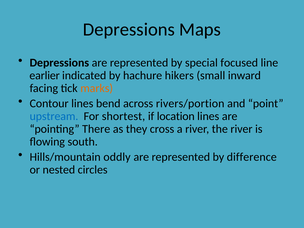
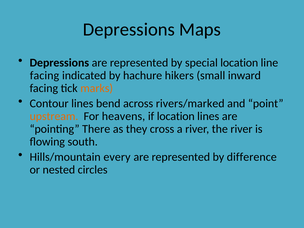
special focused: focused -> location
earlier at (45, 75): earlier -> facing
rivers/portion: rivers/portion -> rivers/marked
upstream colour: blue -> orange
shortest: shortest -> heavens
oddly: oddly -> every
